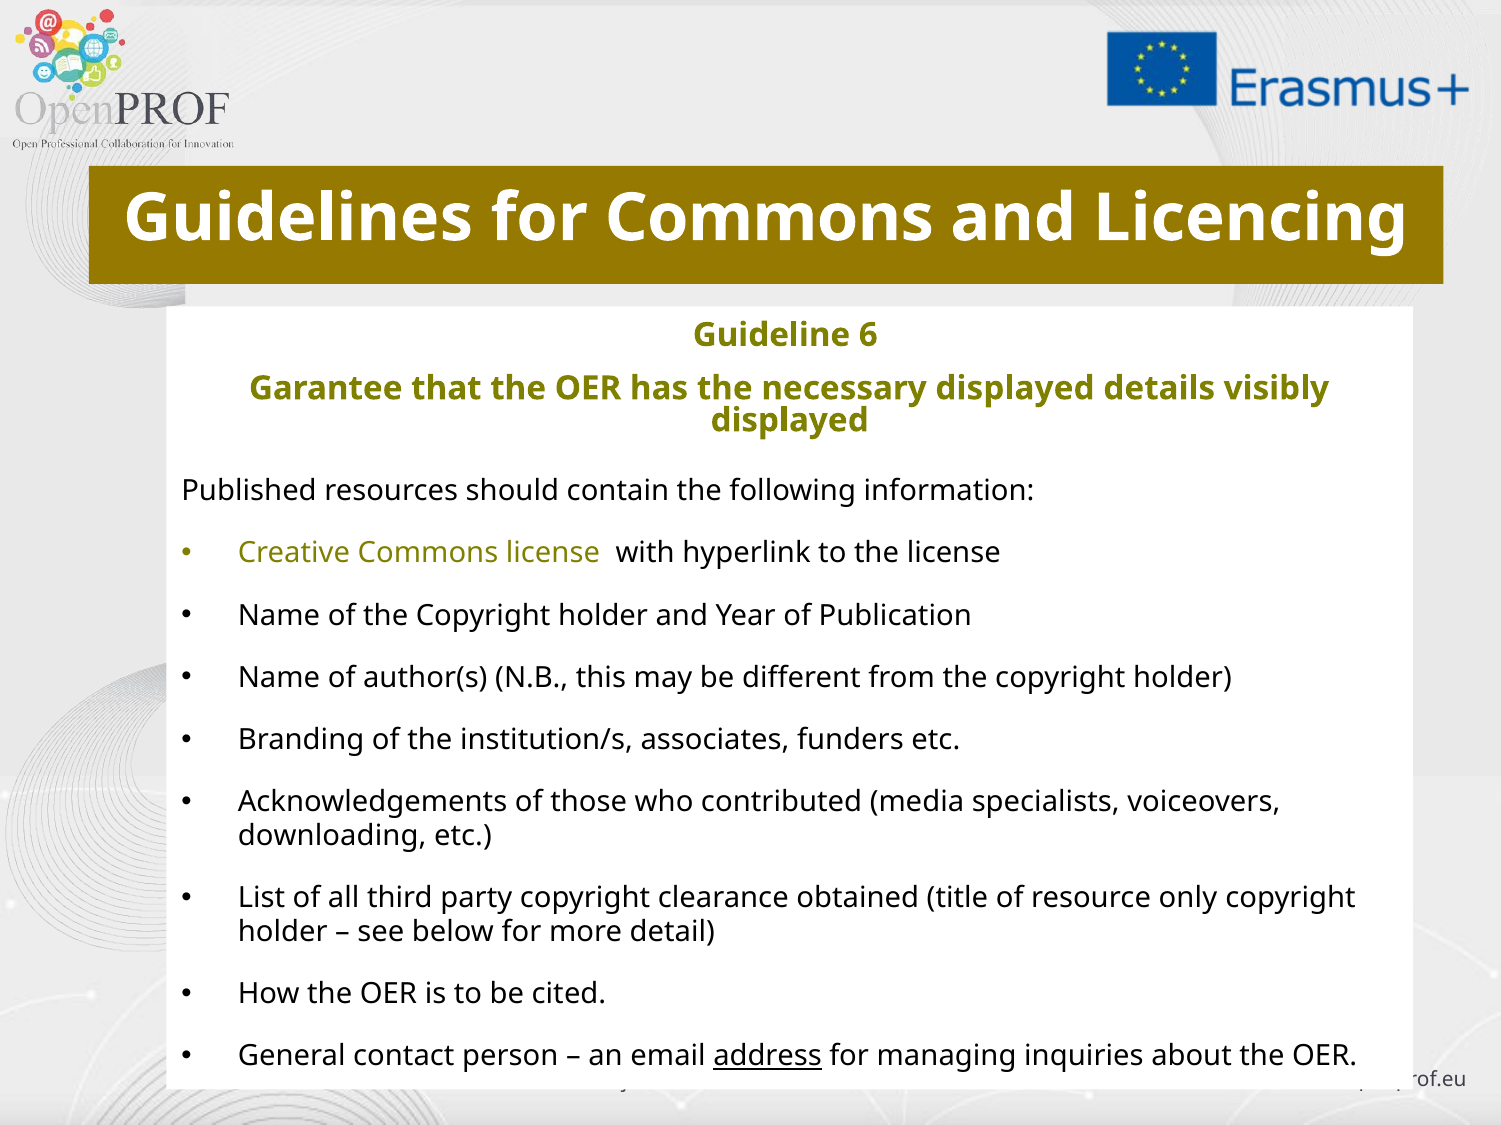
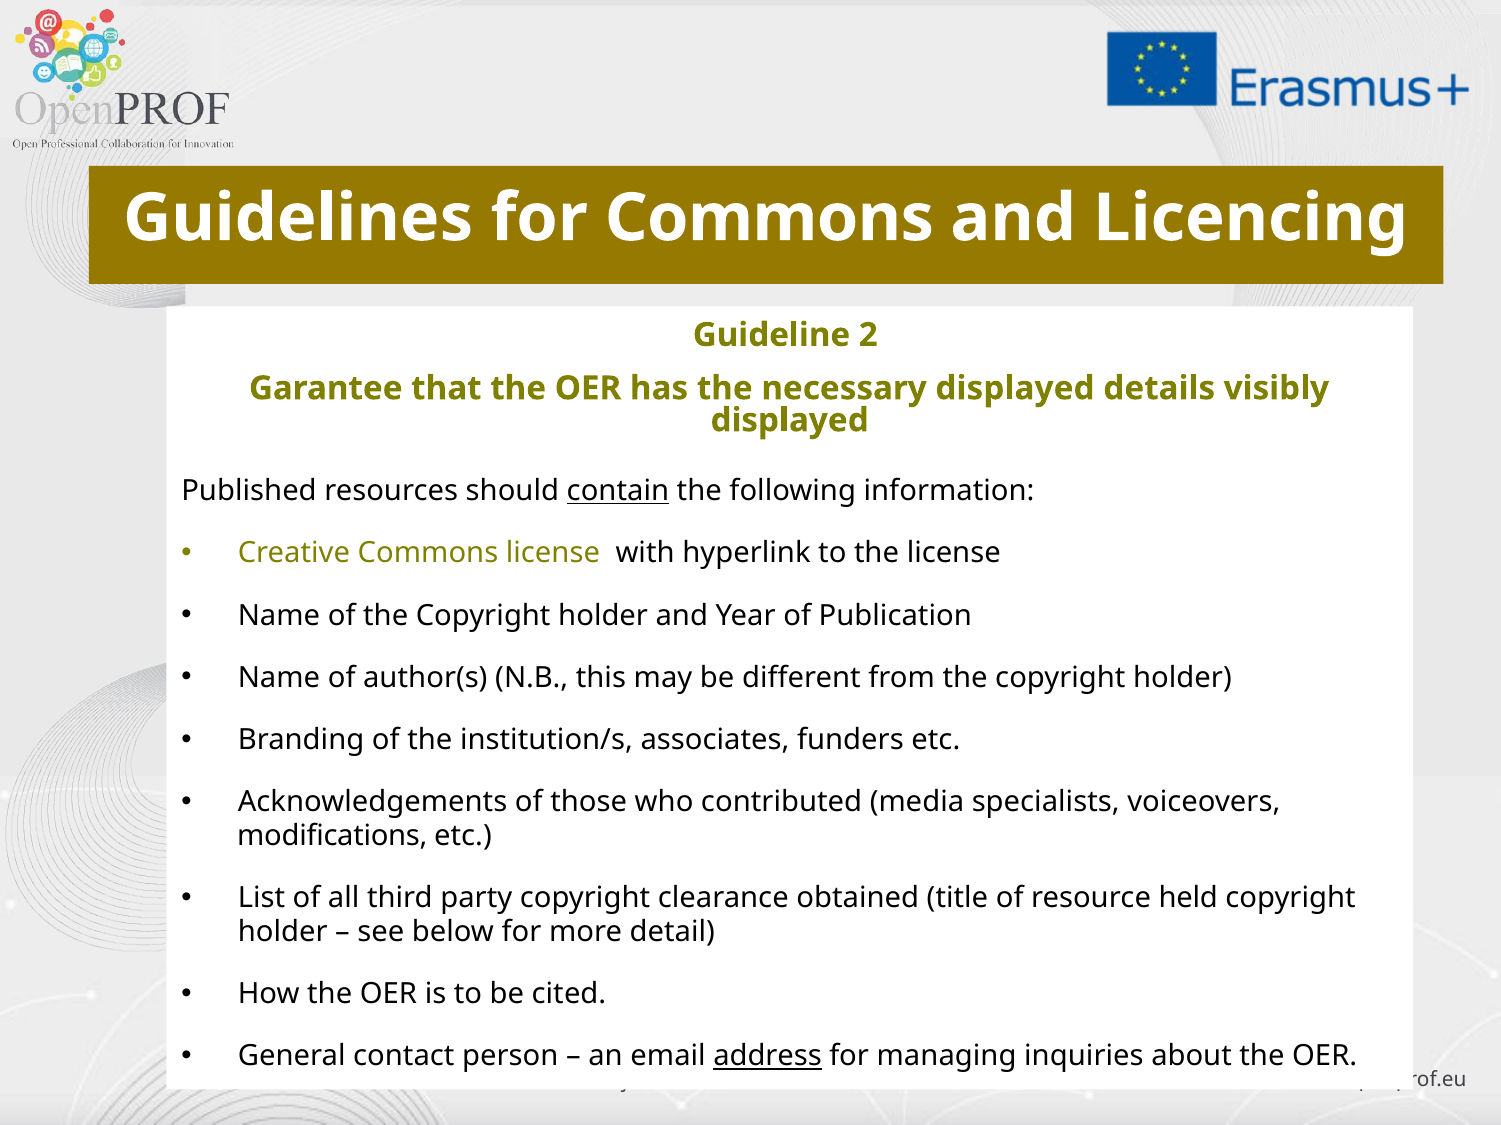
6: 6 -> 2
contain underline: none -> present
downloading: downloading -> modifications
only: only -> held
